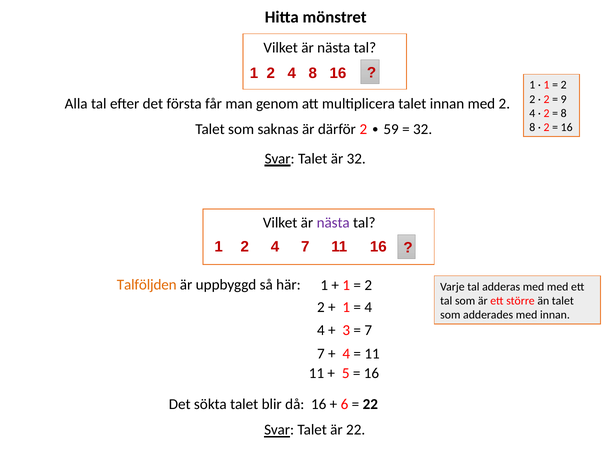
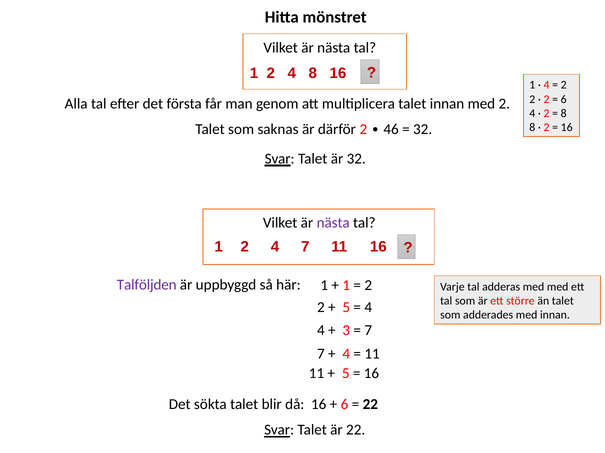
1 at (547, 85): 1 -> 4
9 at (564, 99): 9 -> 6
59: 59 -> 46
Talföljden colour: orange -> purple
1 at (346, 308): 1 -> 5
